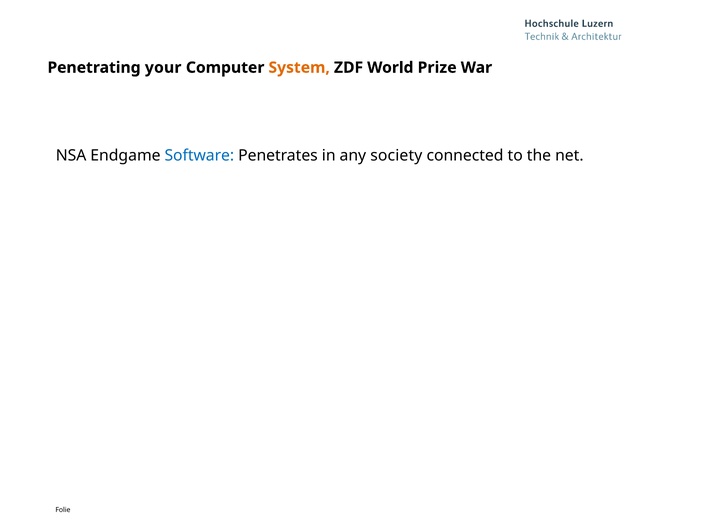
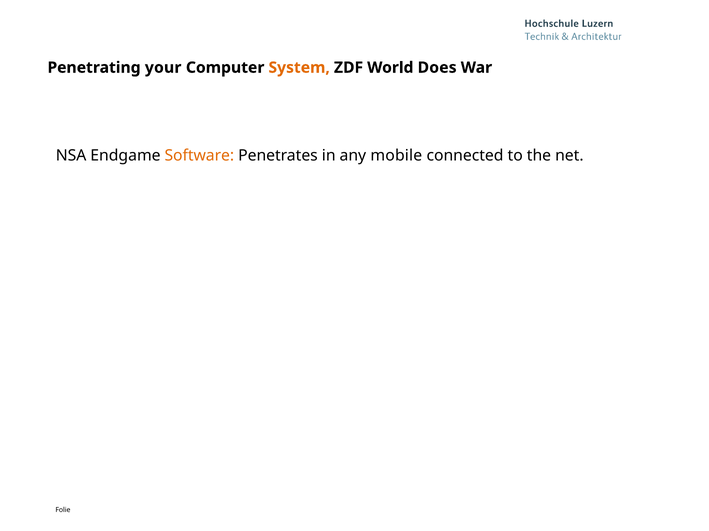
Prize: Prize -> Does
Software colour: blue -> orange
society: society -> mobile
